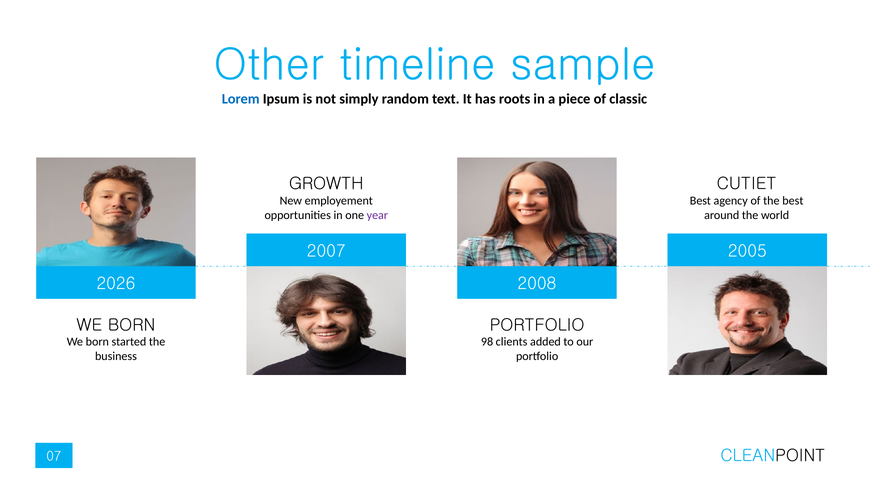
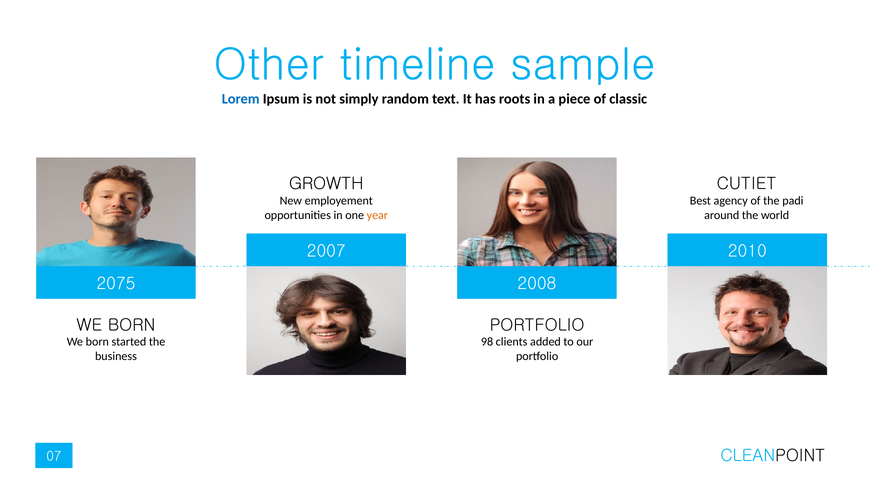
the best: best -> padi
year colour: purple -> orange
2005: 2005 -> 2010
2026: 2026 -> 2075
